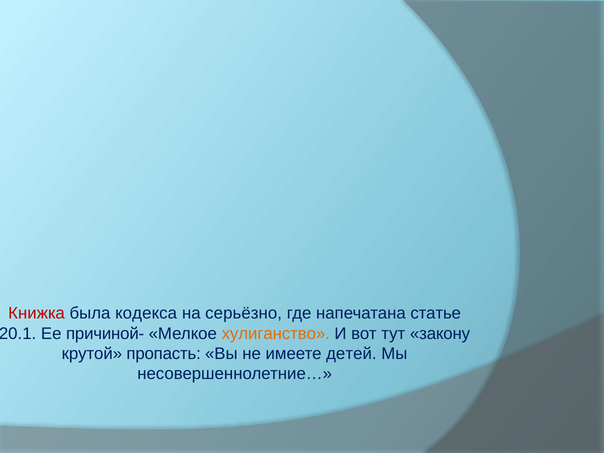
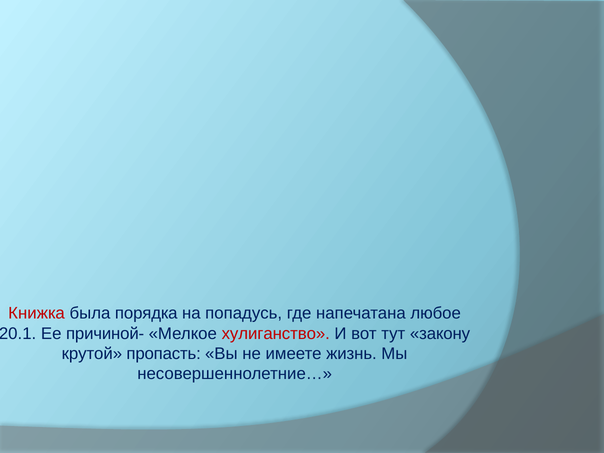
кодекса: кодекса -> порядка
серьёзно: серьёзно -> попадусь
статье: статье -> любое
хулиганство colour: orange -> red
детей: детей -> жизнь
